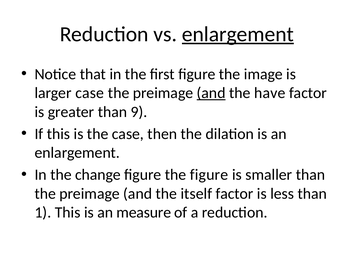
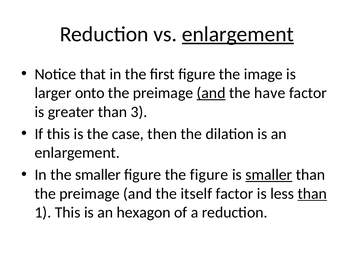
larger case: case -> onto
9: 9 -> 3
the change: change -> smaller
smaller at (269, 175) underline: none -> present
than at (312, 194) underline: none -> present
measure: measure -> hexagon
